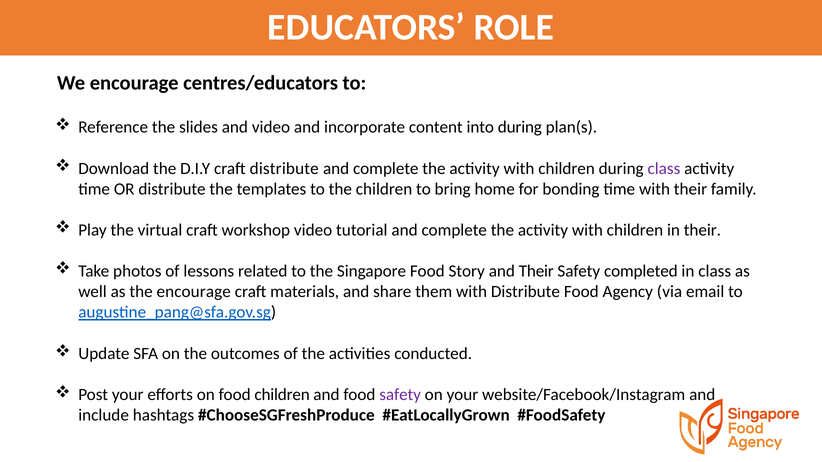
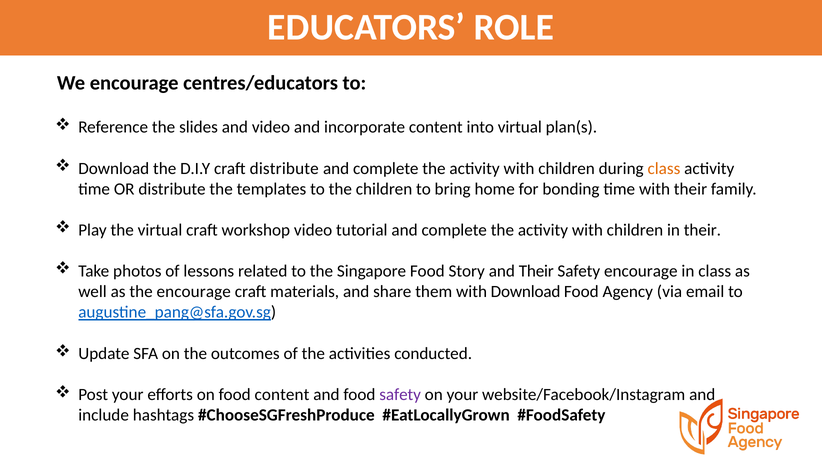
into during: during -> virtual
class at (664, 169) colour: purple -> orange
Safety completed: completed -> encourage
with Distribute: Distribute -> Download
food children: children -> content
